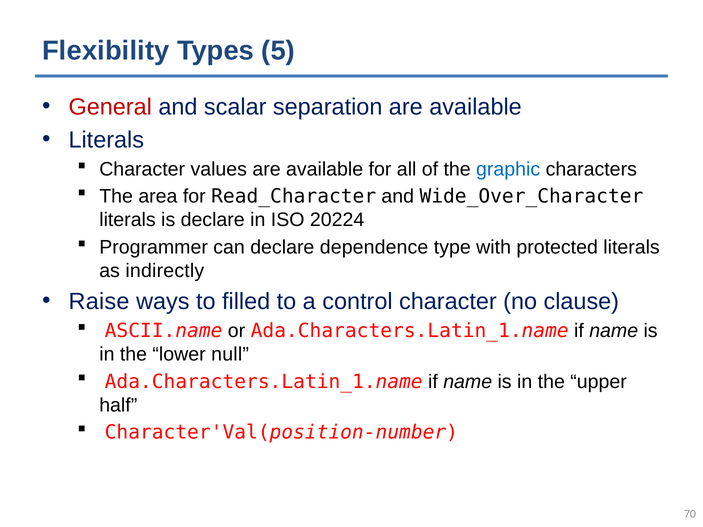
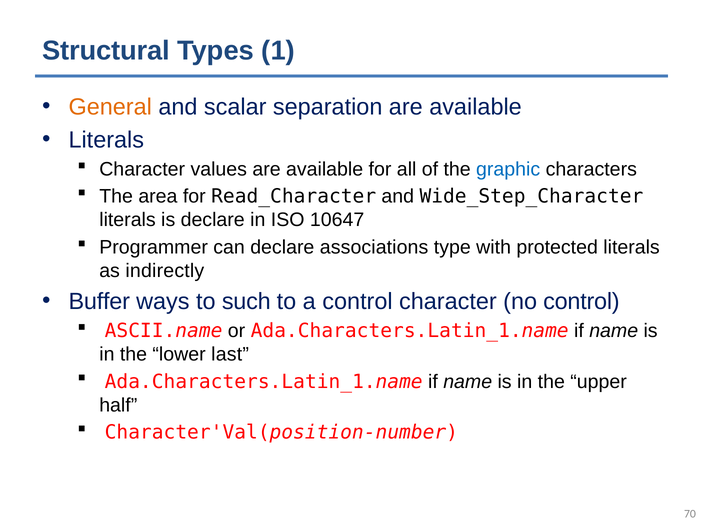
Flexibility: Flexibility -> Structural
5: 5 -> 1
General colour: red -> orange
Wide_Over_Character: Wide_Over_Character -> Wide_Step_Character
20224: 20224 -> 10647
dependence: dependence -> associations
Raise: Raise -> Buffer
filled: filled -> such
no clause: clause -> control
null: null -> last
